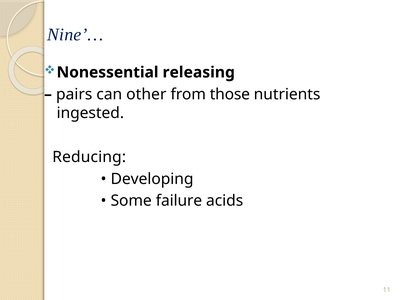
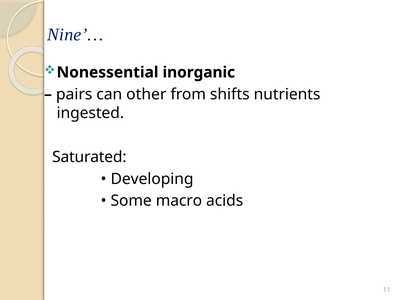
releasing: releasing -> inorganic
those: those -> shifts
Reducing: Reducing -> Saturated
failure: failure -> macro
